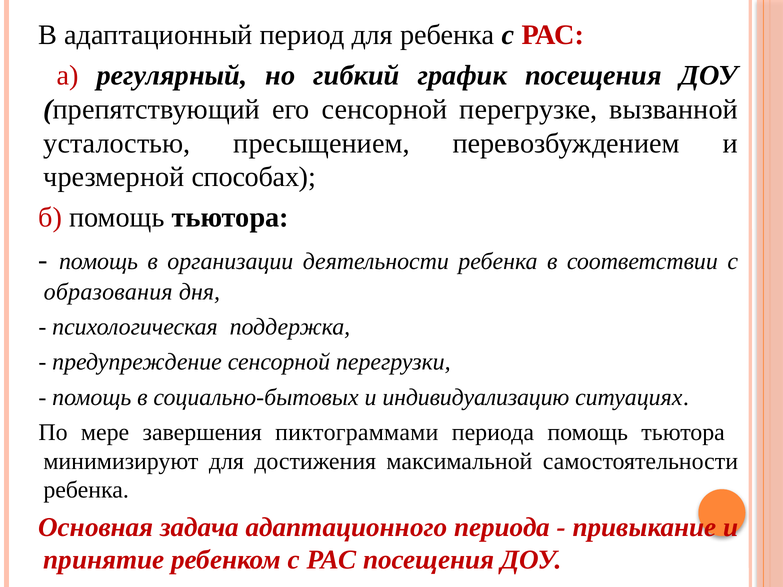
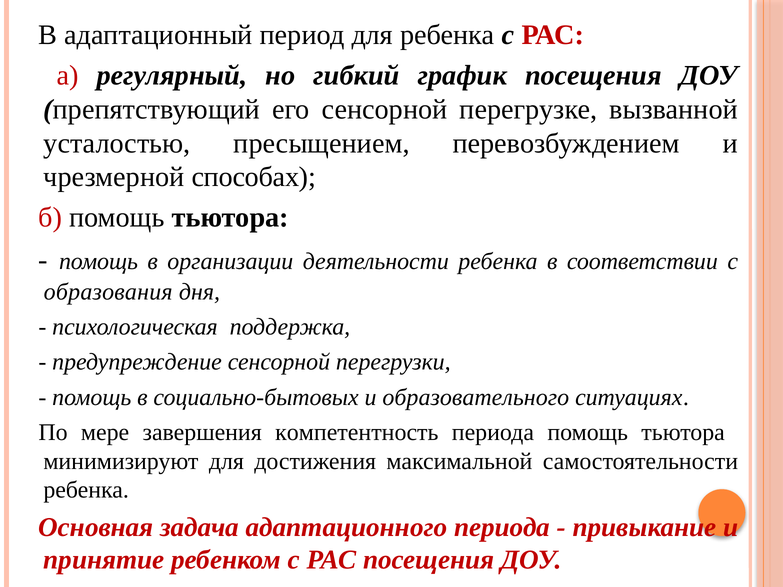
индивидуализацию: индивидуализацию -> образовательного
пиктограммами: пиктограммами -> компетентность
